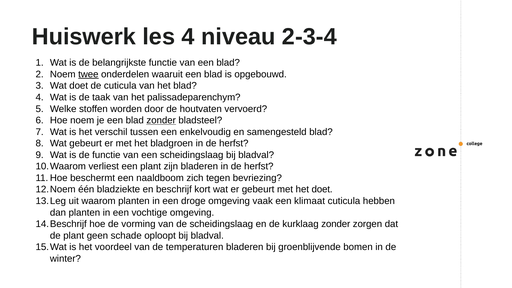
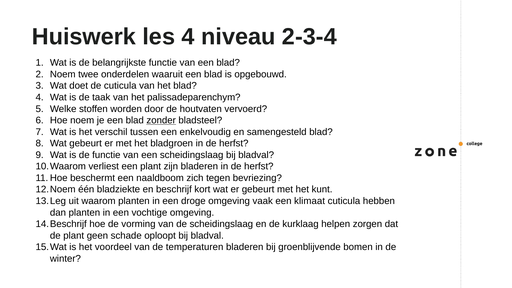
twee underline: present -> none
het doet: doet -> kunt
kurklaag zonder: zonder -> helpen
